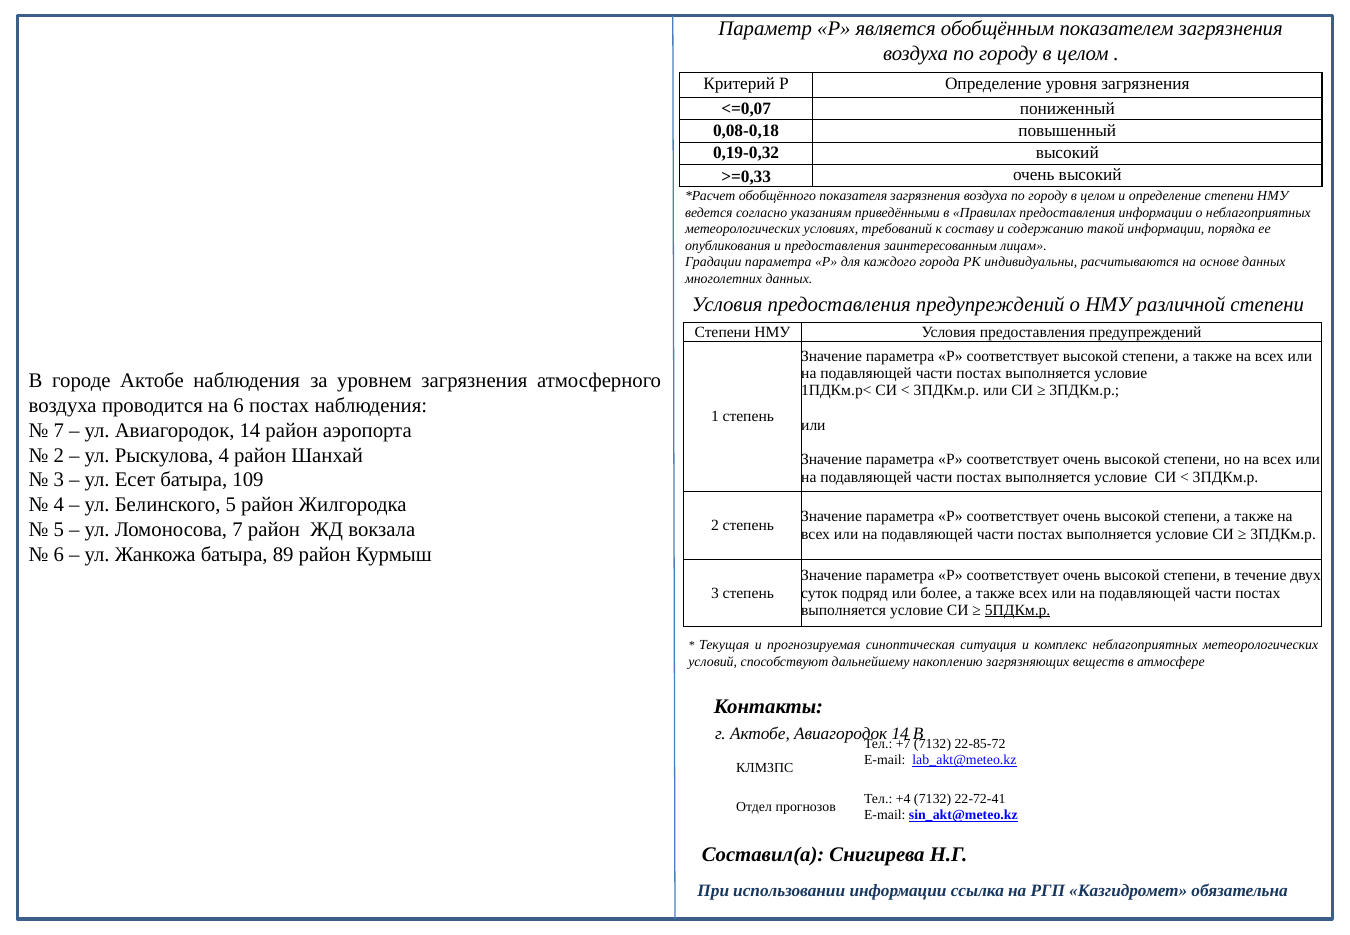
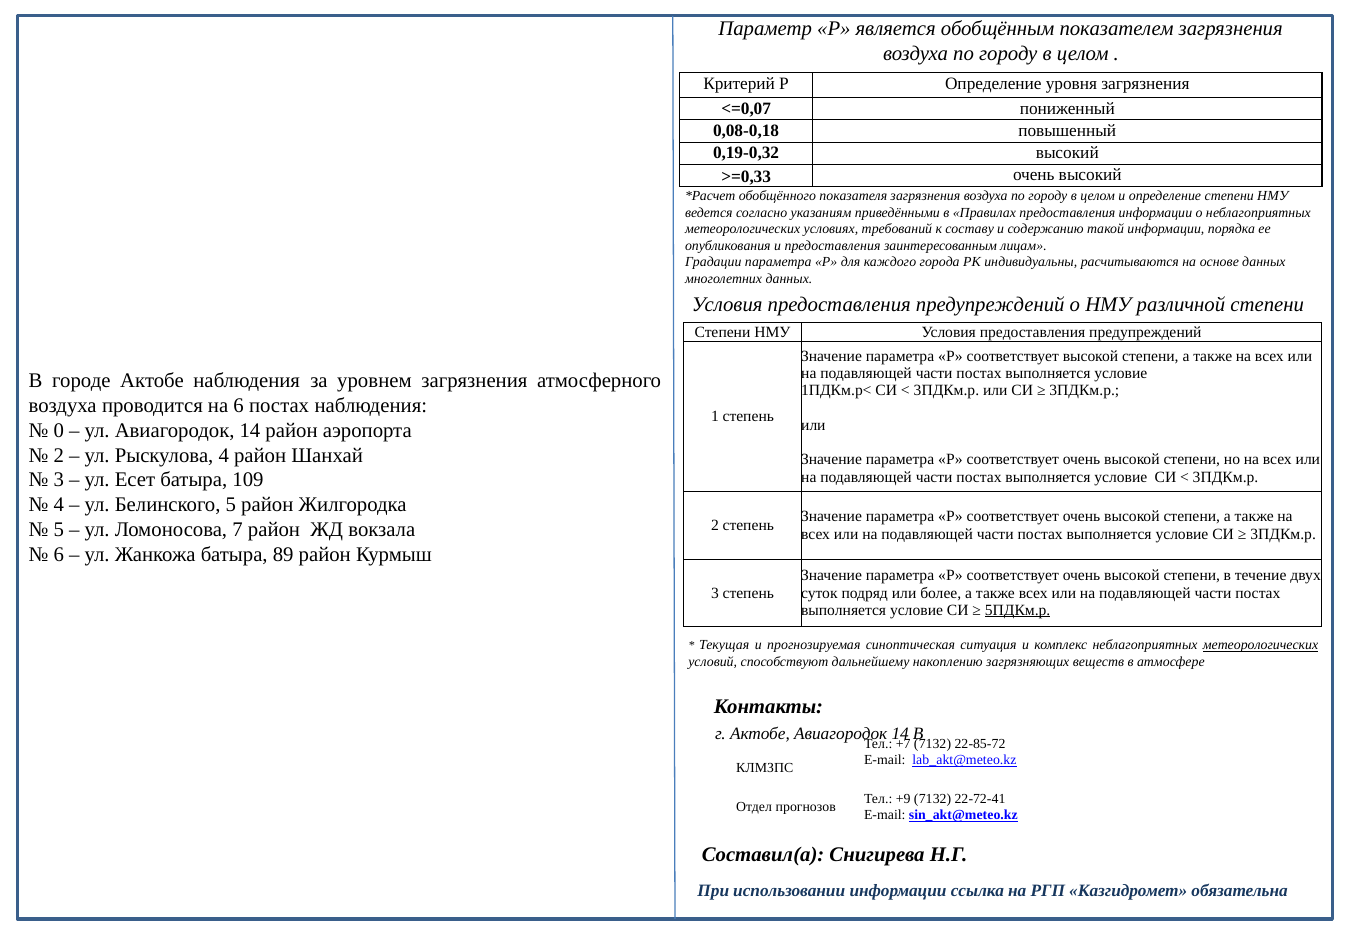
7 at (59, 430): 7 -> 0
метеорологических at (1260, 645) underline: none -> present
+4: +4 -> +9
